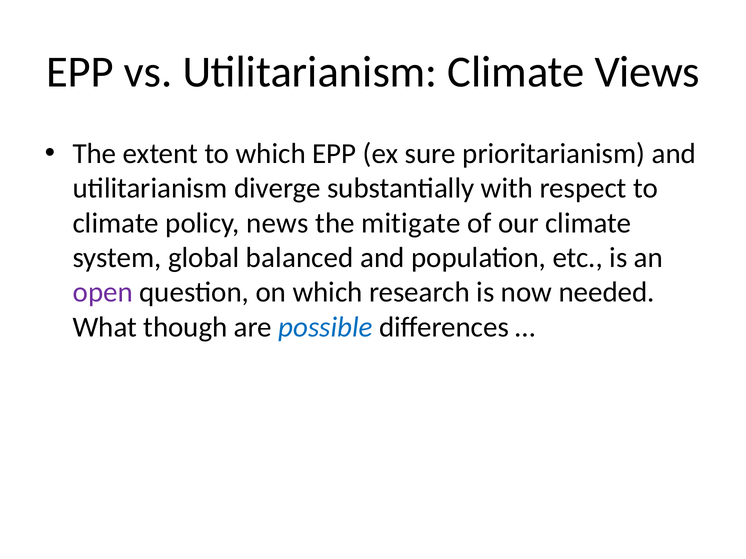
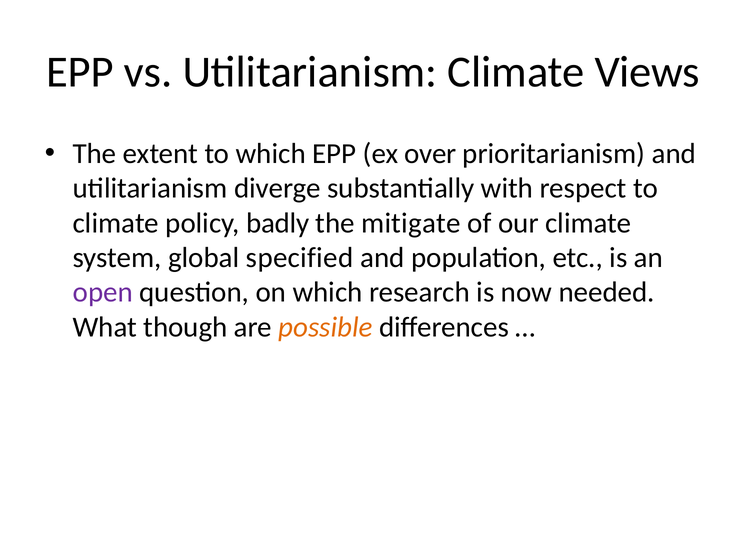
sure: sure -> over
news: news -> badly
balanced: balanced -> specified
possible colour: blue -> orange
